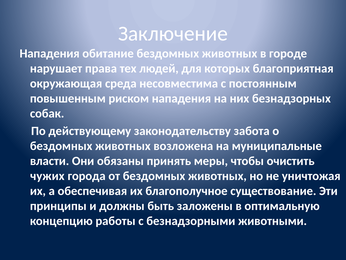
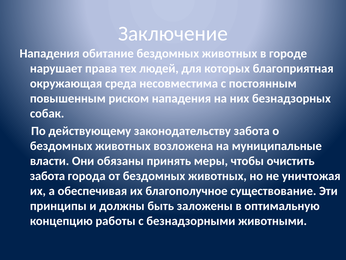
чужих at (47, 176): чужих -> забота
